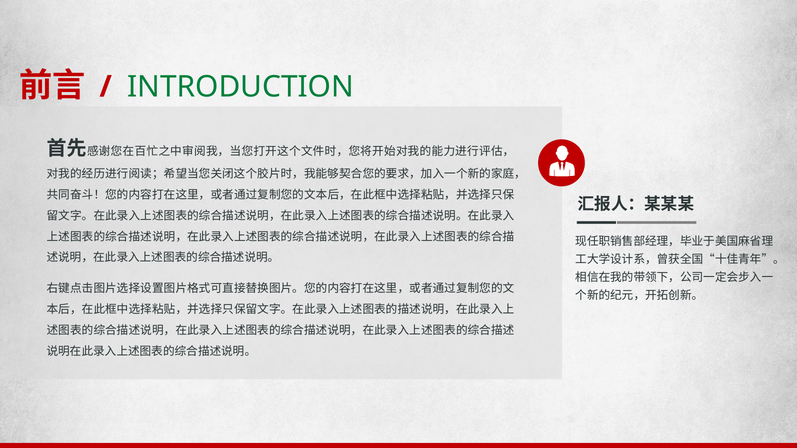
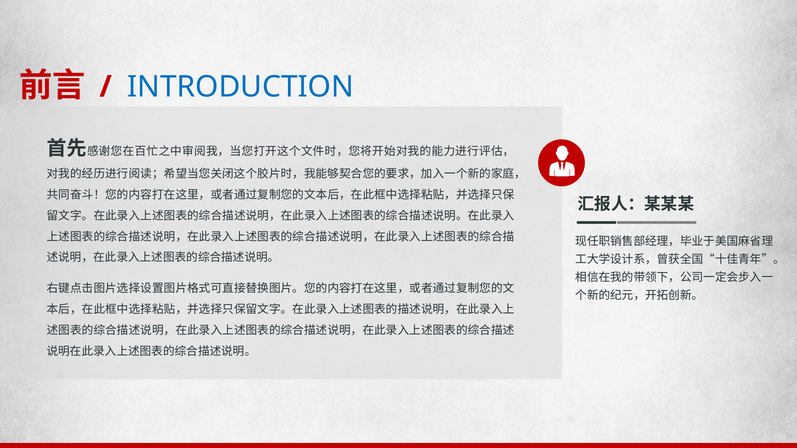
INTRODUCTION colour: green -> blue
